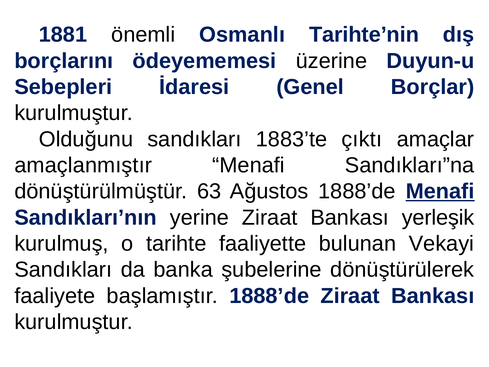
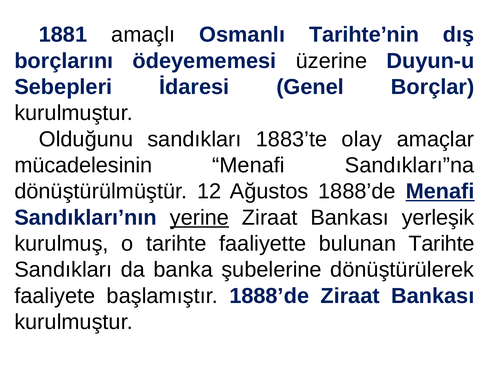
önemli: önemli -> amaçlı
çıktı: çıktı -> olay
amaçlanmıştır: amaçlanmıştır -> mücadelesinin
63: 63 -> 12
yerine underline: none -> present
bulunan Vekayi: Vekayi -> Tarihte
